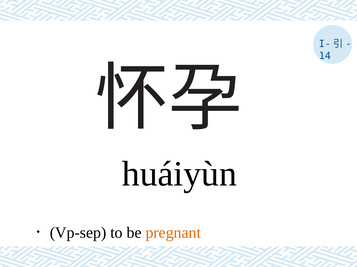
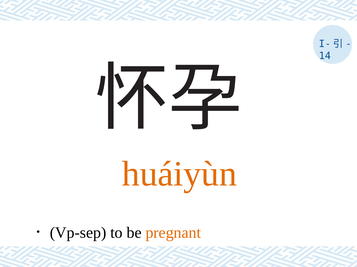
huáiyùn colour: black -> orange
